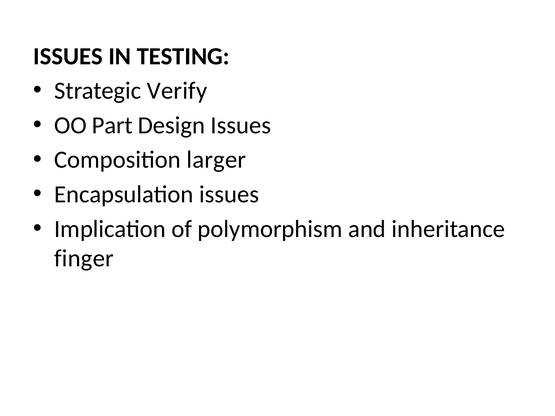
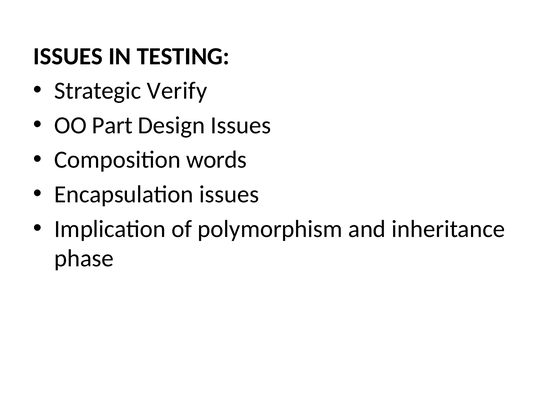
larger: larger -> words
finger: finger -> phase
